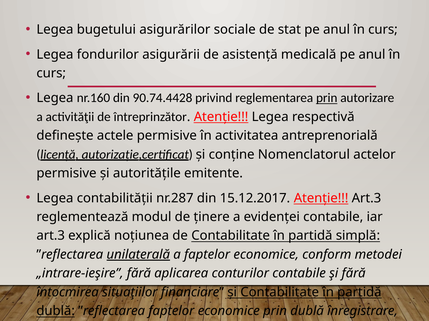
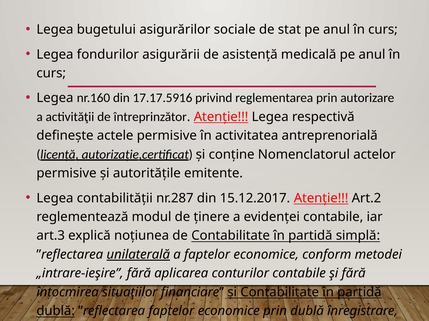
90.74.4428: 90.74.4428 -> 17.17.5916
prin at (327, 98) underline: present -> none
Atenție Art.3: Art.3 -> Art.2
